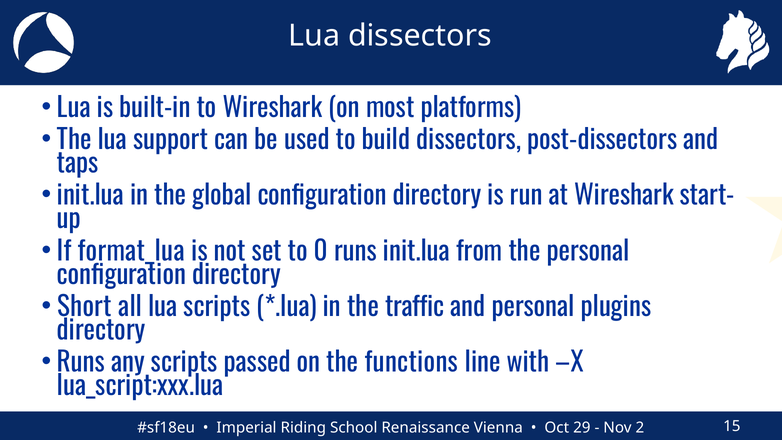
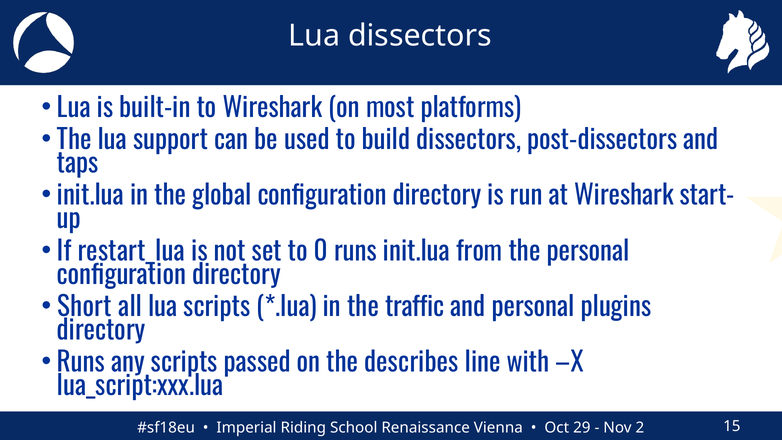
format_lua: format_lua -> restart_lua
functions: functions -> describes
